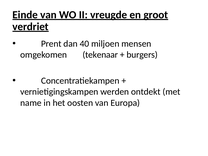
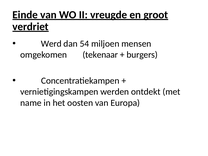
Prent: Prent -> Werd
40: 40 -> 54
